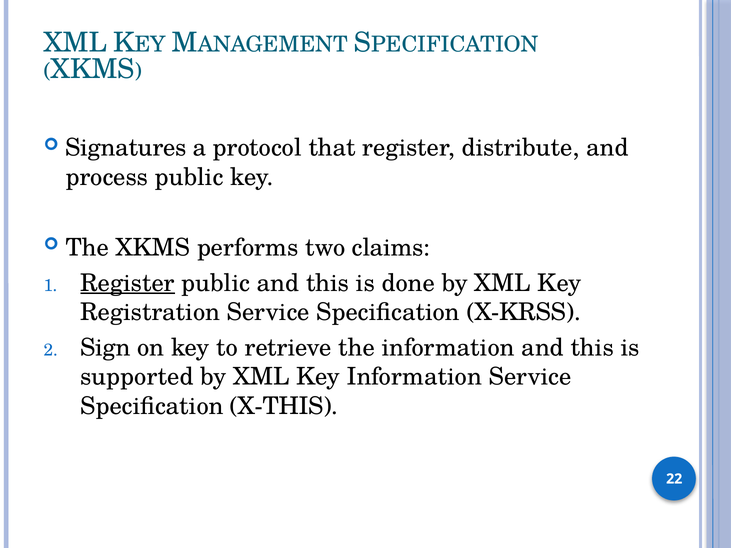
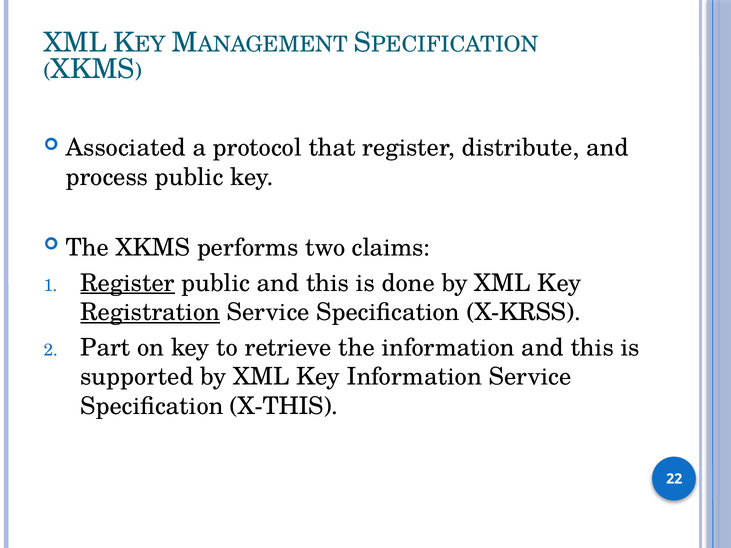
Signatures: Signatures -> Associated
Registration underline: none -> present
Sign: Sign -> Part
